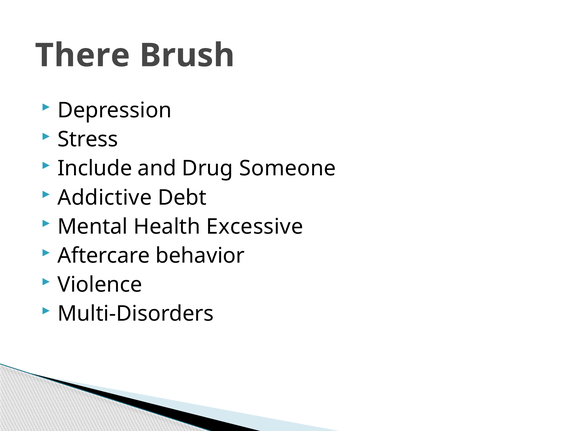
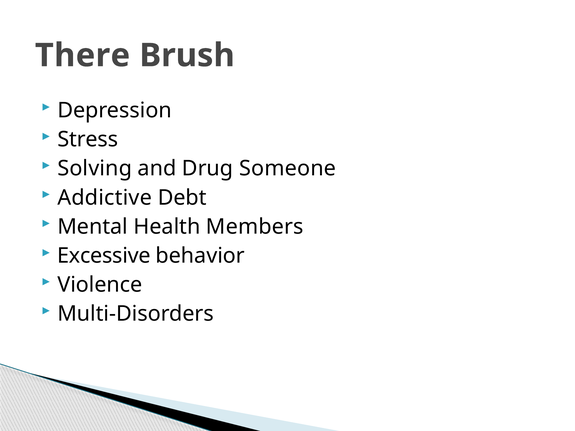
Include: Include -> Solving
Excessive: Excessive -> Members
Aftercare: Aftercare -> Excessive
